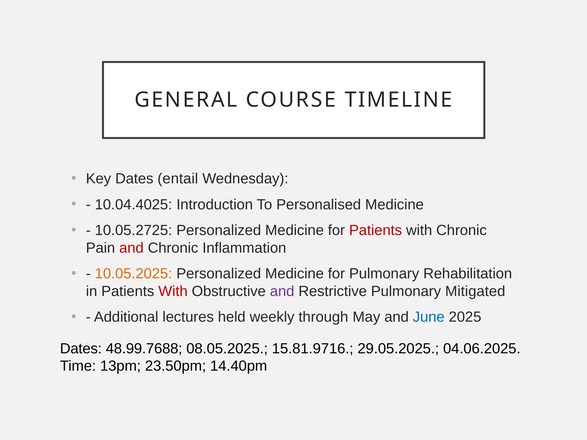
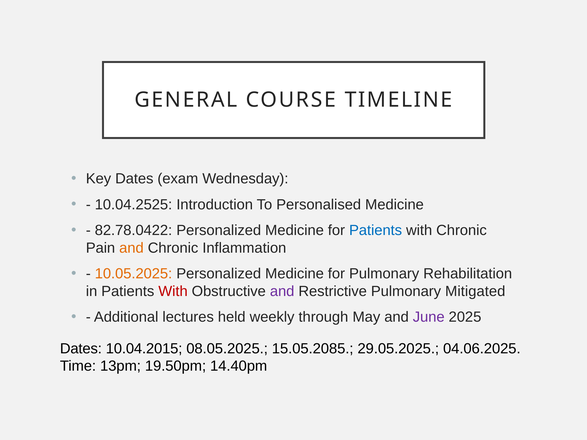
entail: entail -> exam
10.04.4025: 10.04.4025 -> 10.04.2525
10.05.2725: 10.05.2725 -> 82.78.0422
Patients at (376, 230) colour: red -> blue
and at (131, 248) colour: red -> orange
June colour: blue -> purple
48.99.7688: 48.99.7688 -> 10.04.2015
15.81.9716: 15.81.9716 -> 15.05.2085
23.50pm: 23.50pm -> 19.50pm
